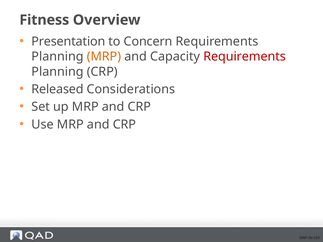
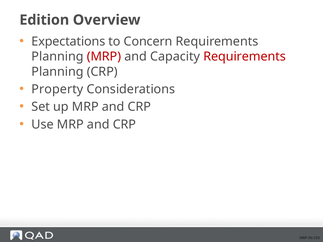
Fitness: Fitness -> Edition
Presentation: Presentation -> Expectations
MRP at (104, 57) colour: orange -> red
Released: Released -> Property
